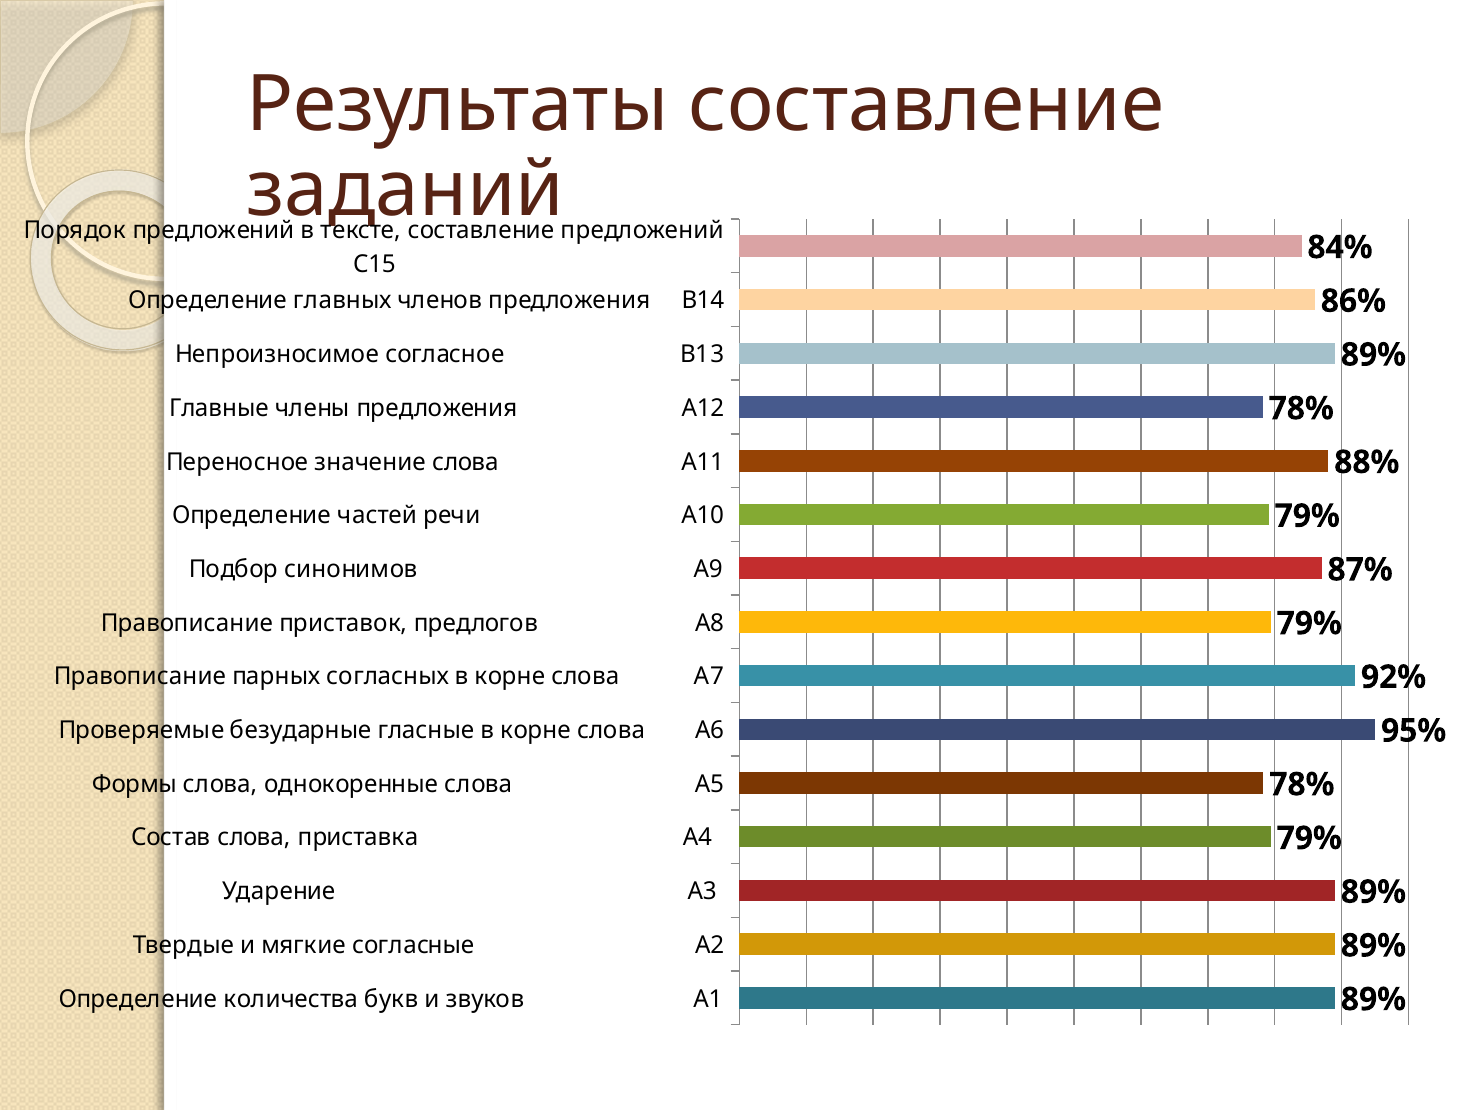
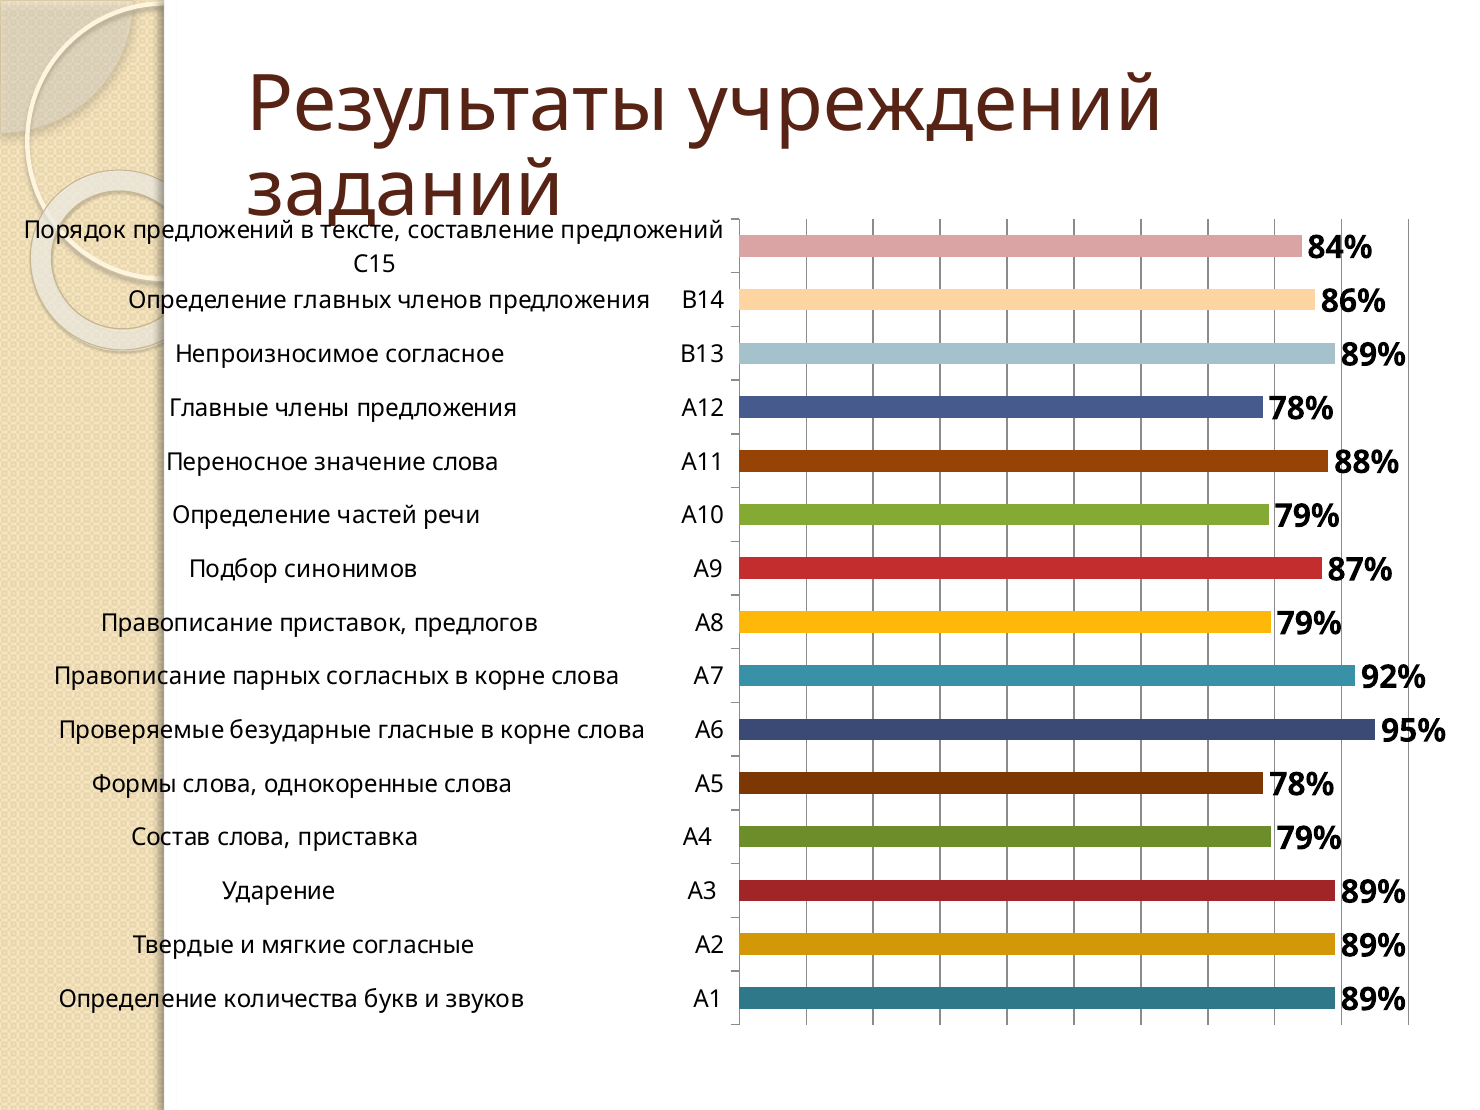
Результаты составление: составление -> учреждений
